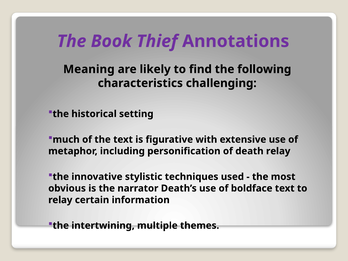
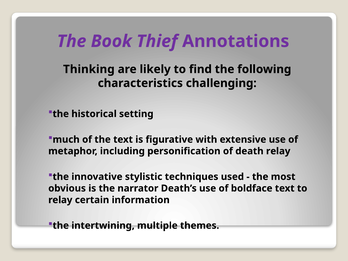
Meaning: Meaning -> Thinking
